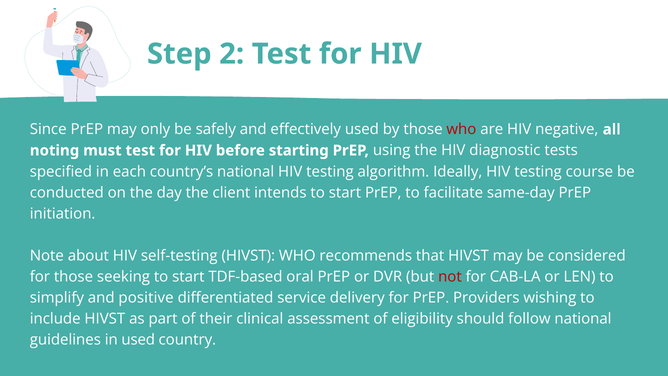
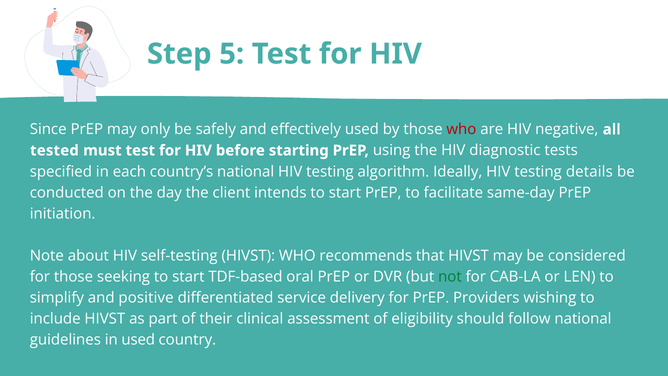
2: 2 -> 5
noting: noting -> tested
course: course -> details
not colour: red -> green
